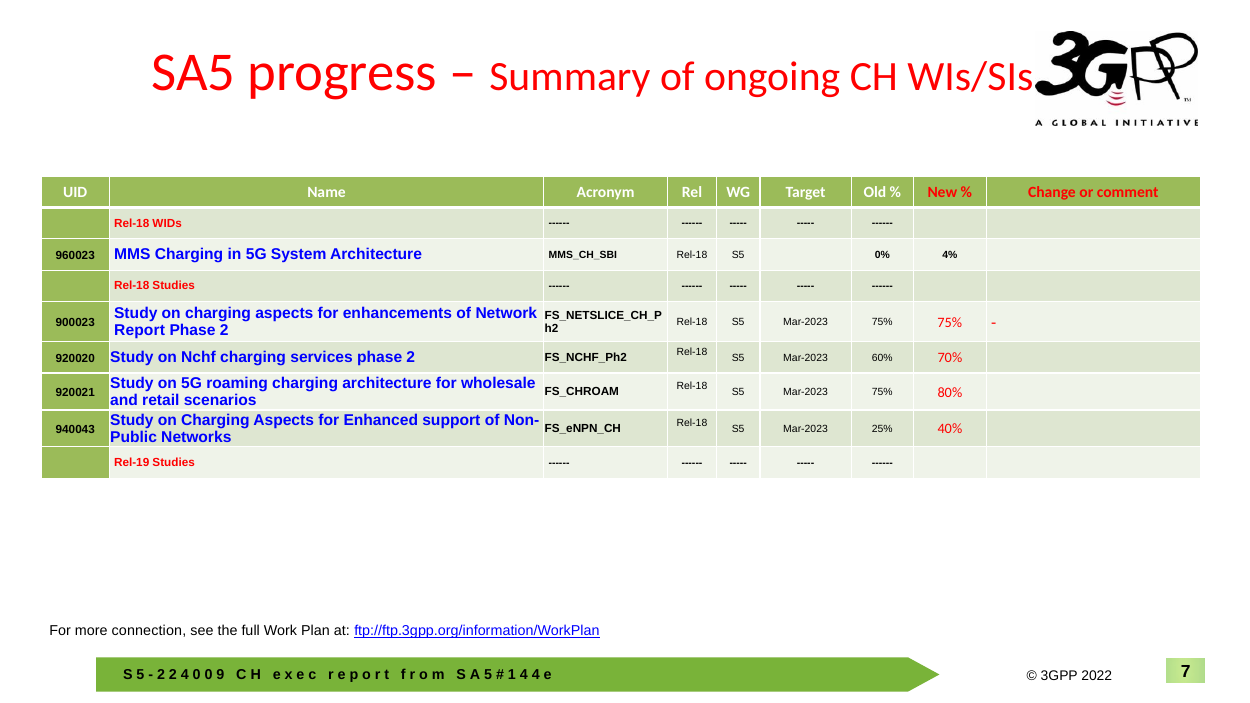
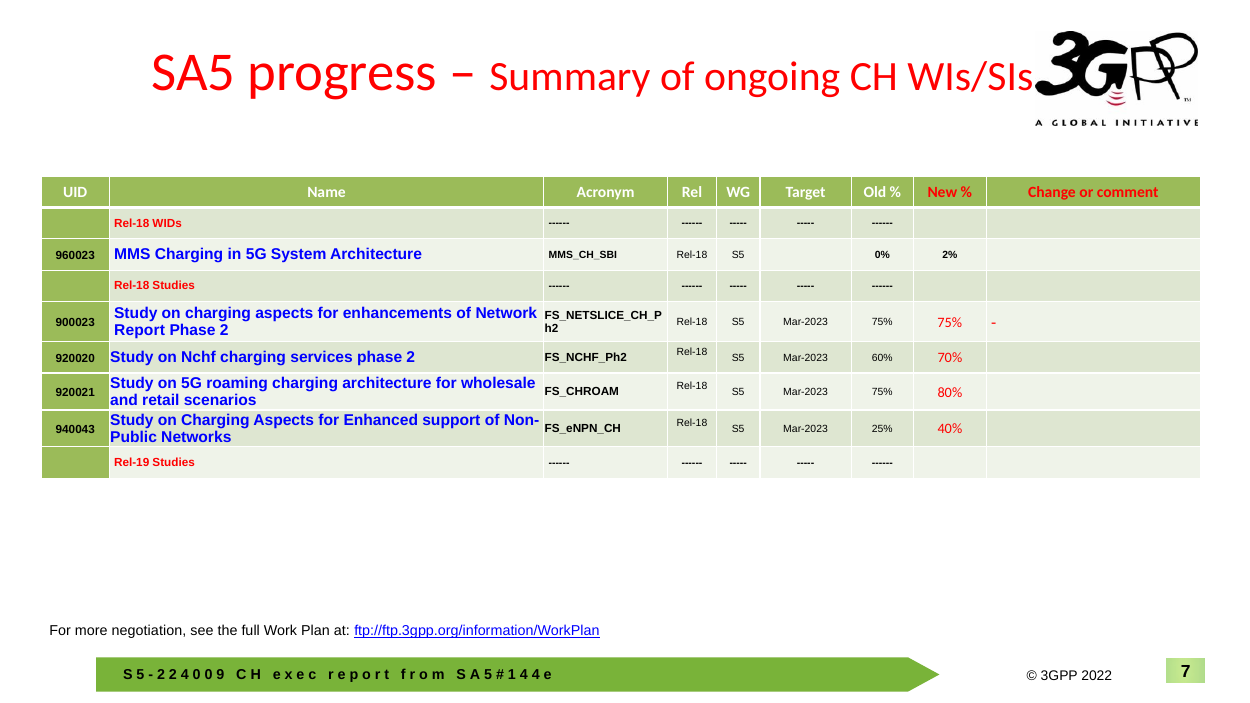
4%: 4% -> 2%
connection: connection -> negotiation
